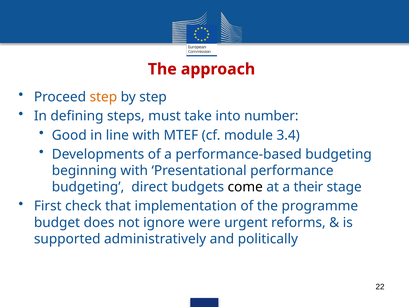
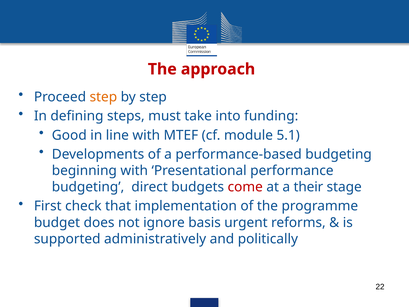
number: number -> funding
3.4: 3.4 -> 5.1
come colour: black -> red
were: were -> basis
